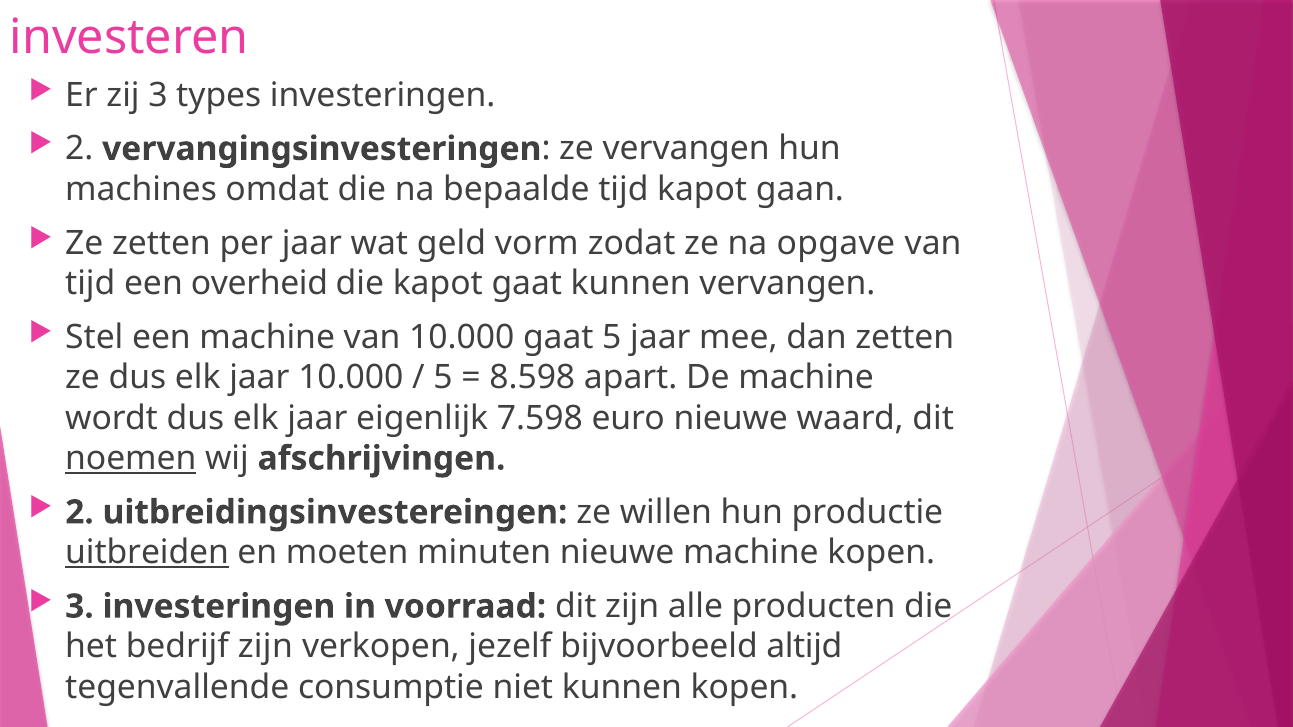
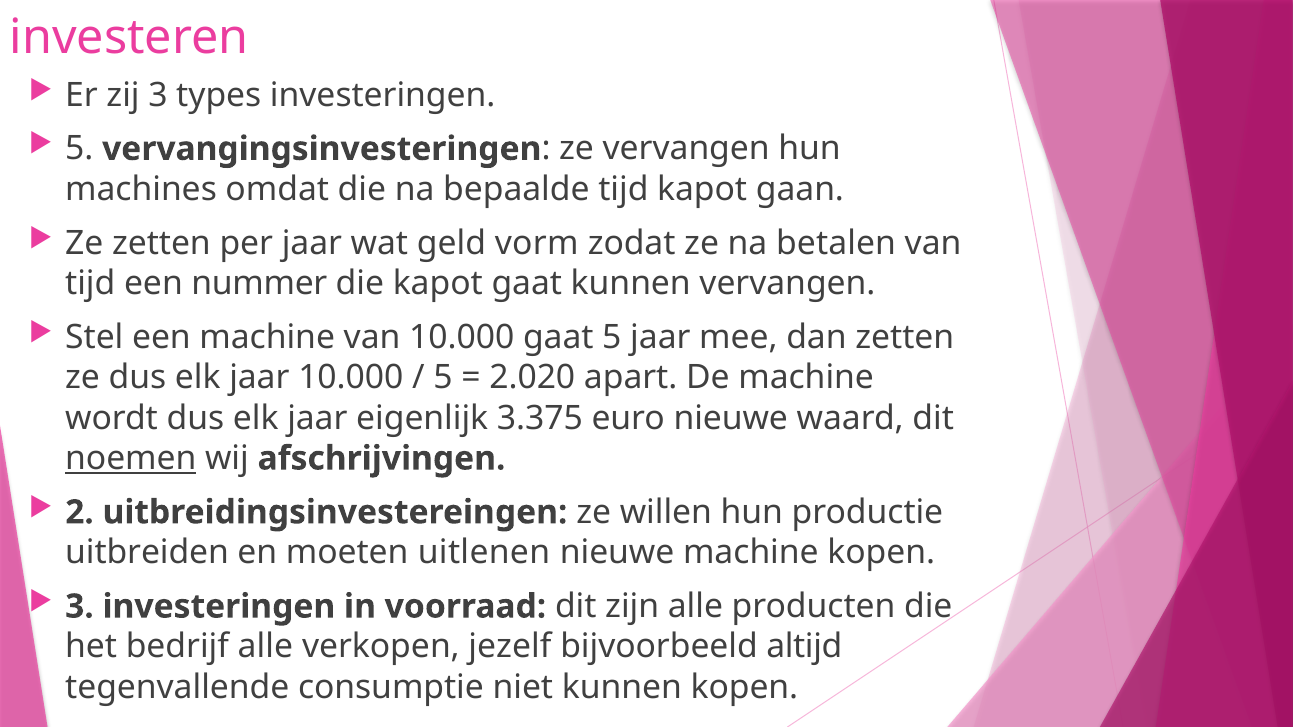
2 at (79, 149): 2 -> 5
opgave: opgave -> betalen
overheid: overheid -> nummer
8.598: 8.598 -> 2.020
7.598: 7.598 -> 3.375
uitbreiden underline: present -> none
minuten: minuten -> uitlenen
bedrijf zijn: zijn -> alle
